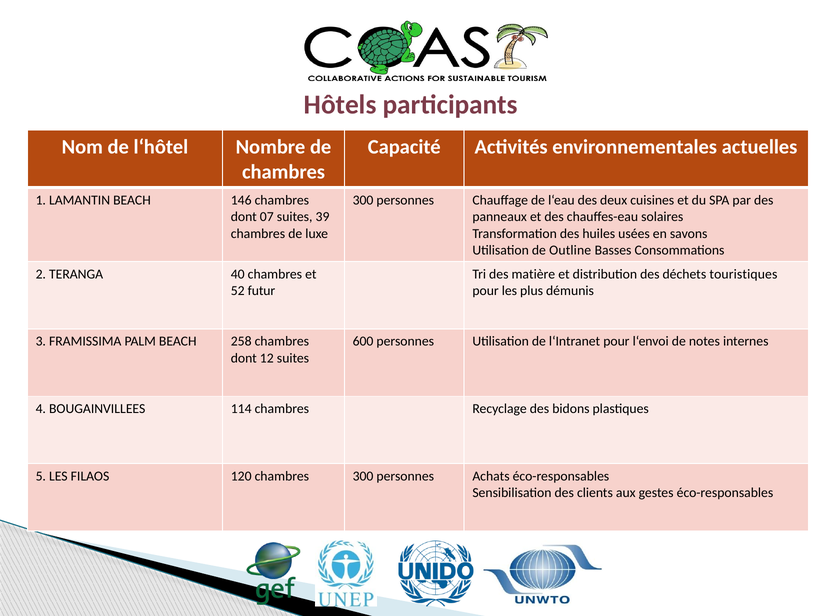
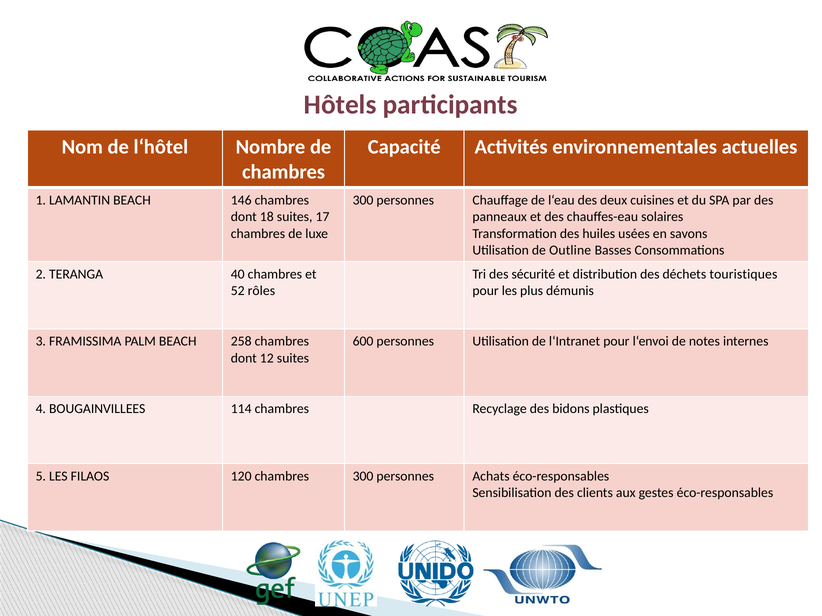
07: 07 -> 18
39: 39 -> 17
matière: matière -> sécurité
futur: futur -> rôles
